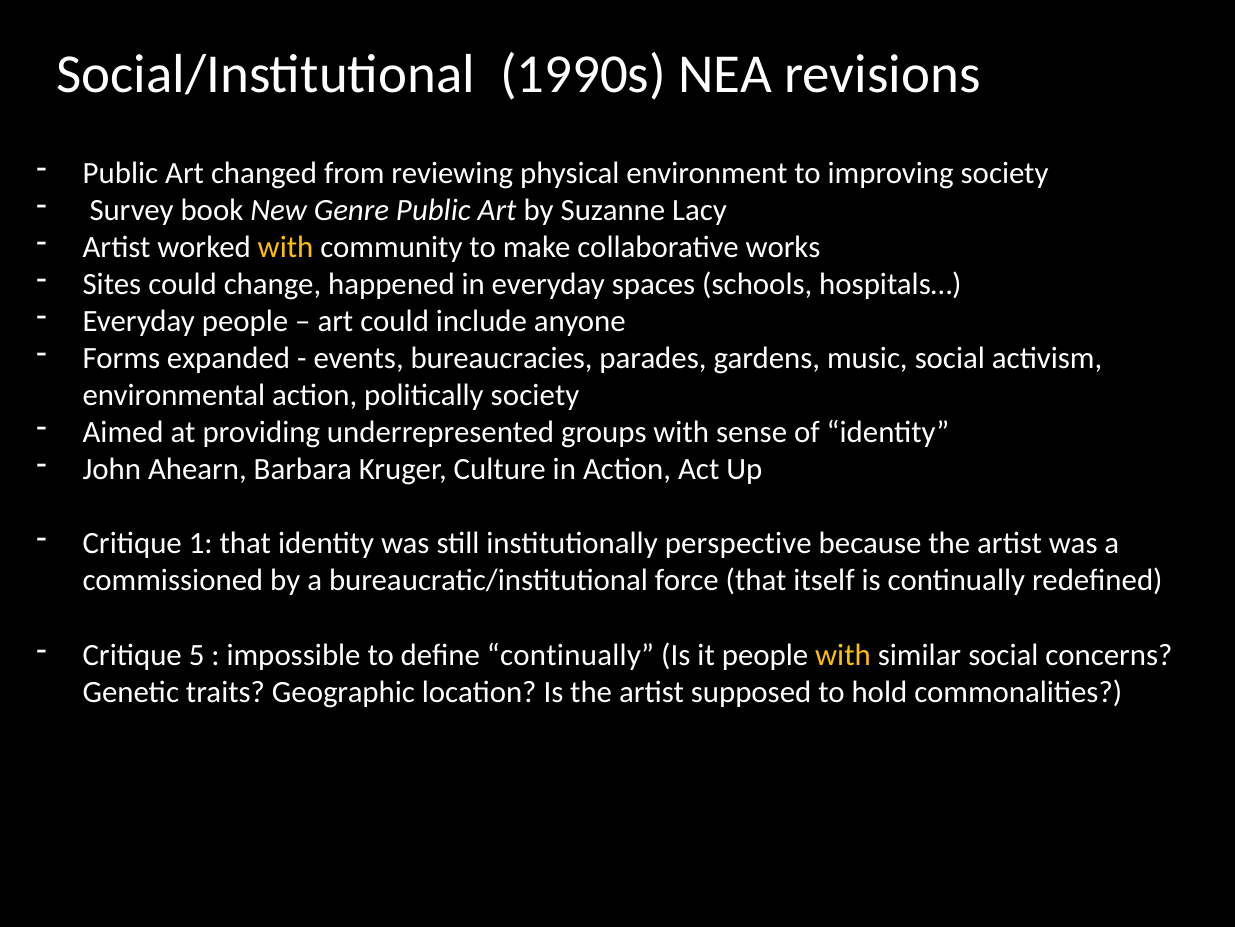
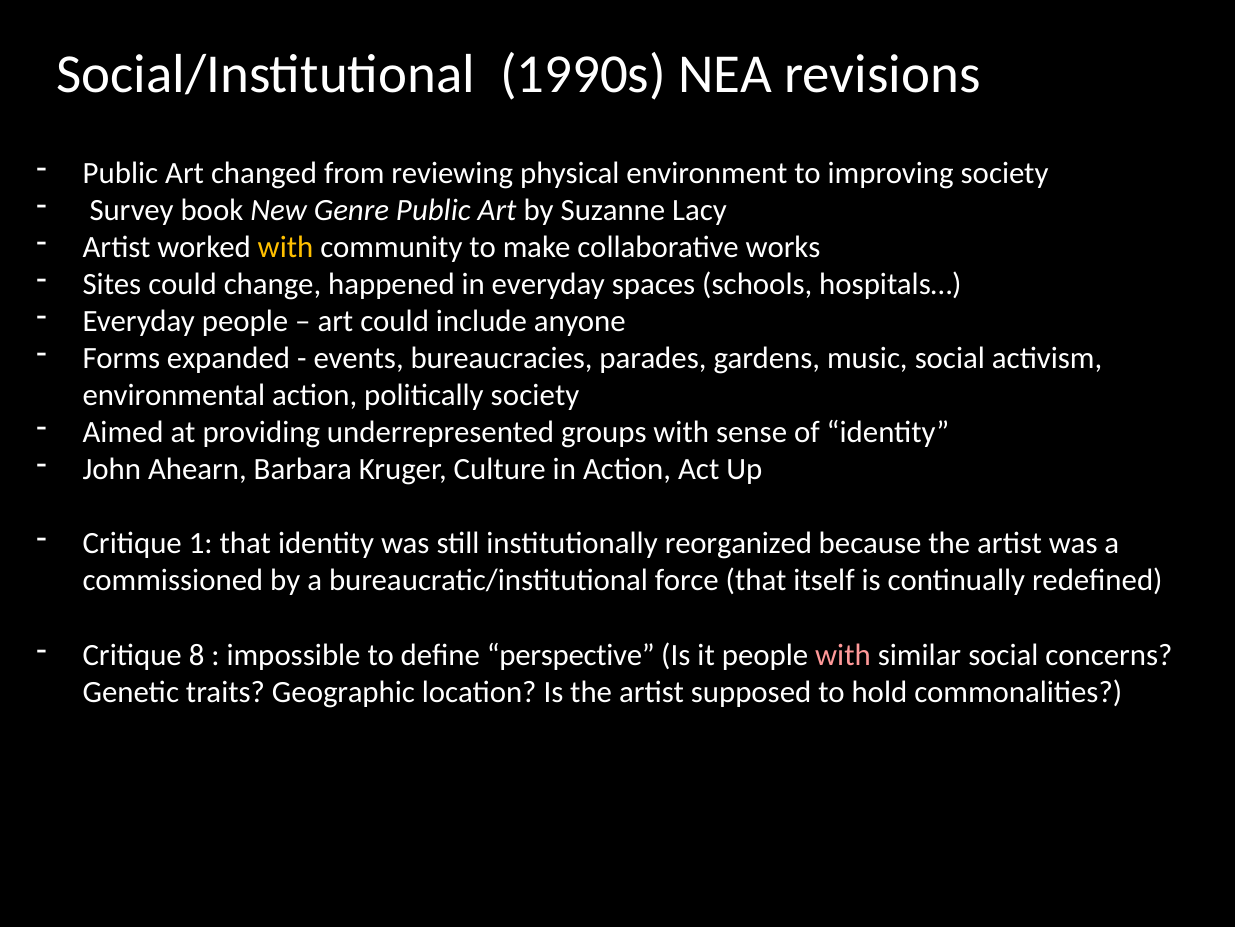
perspective: perspective -> reorganized
5: 5 -> 8
define continually: continually -> perspective
with at (843, 654) colour: yellow -> pink
